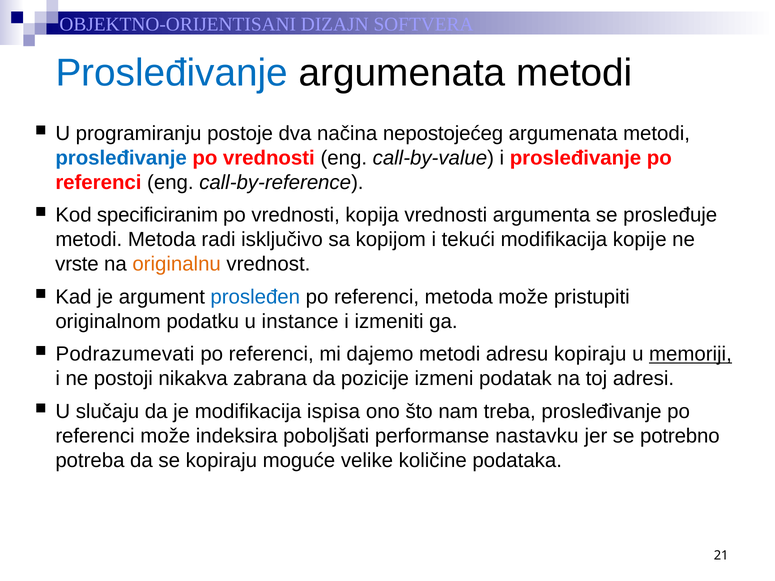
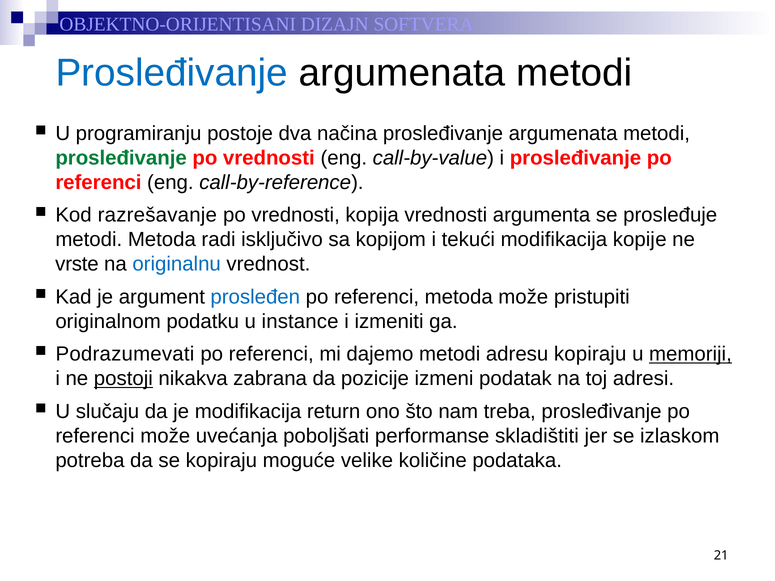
načina nepostojećeg: nepostojećeg -> prosleđivanje
prosleđivanje at (121, 158) colour: blue -> green
specificiranim: specificiranim -> razrešavanje
originalnu colour: orange -> blue
postoji underline: none -> present
ispisa: ispisa -> return
indeksira: indeksira -> uvećanja
nastavku: nastavku -> skladištiti
potrebno: potrebno -> izlaskom
